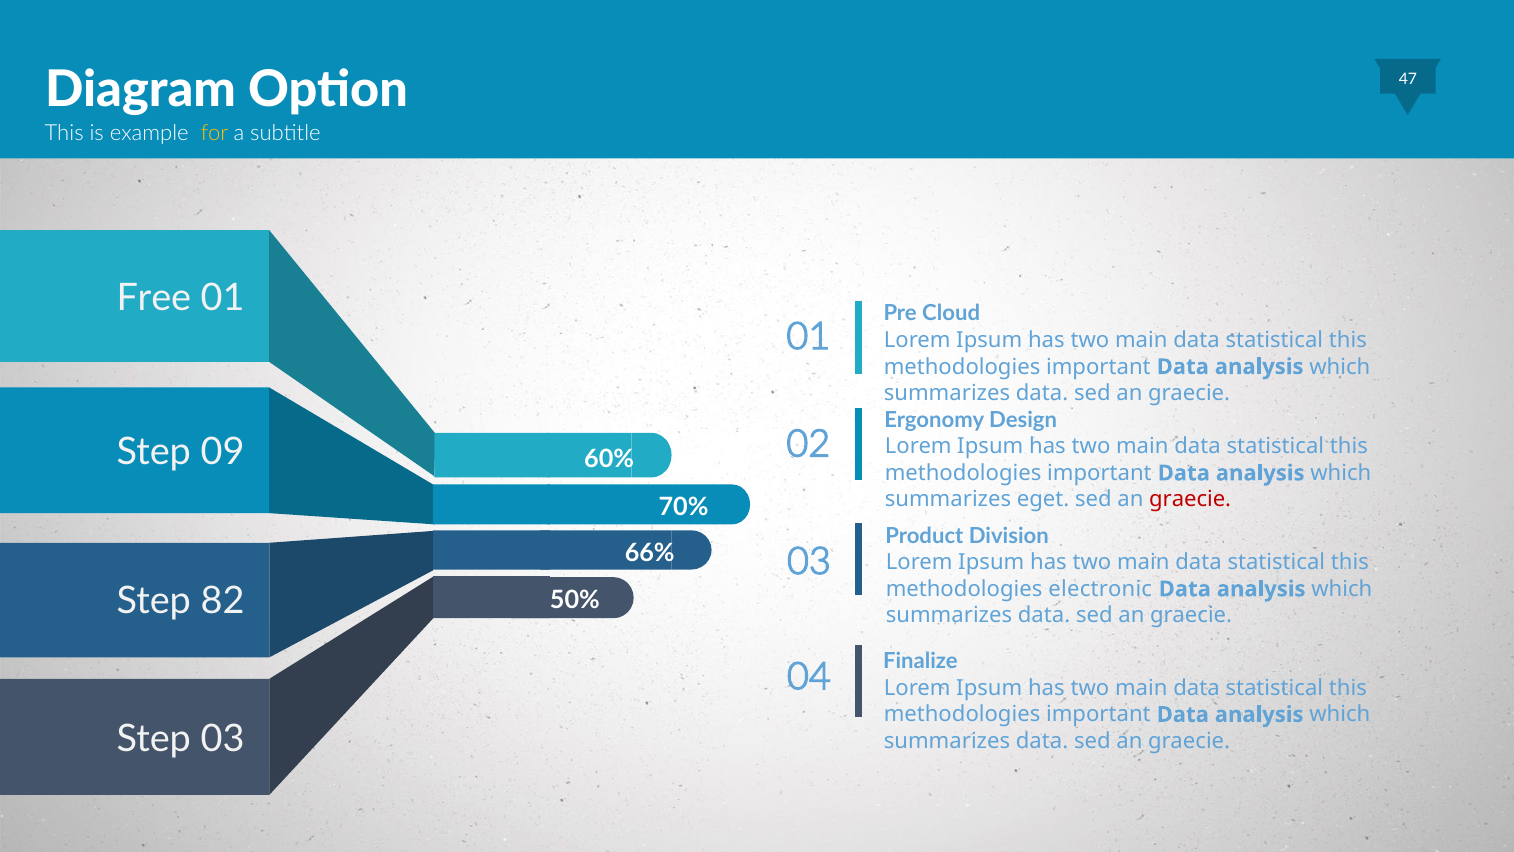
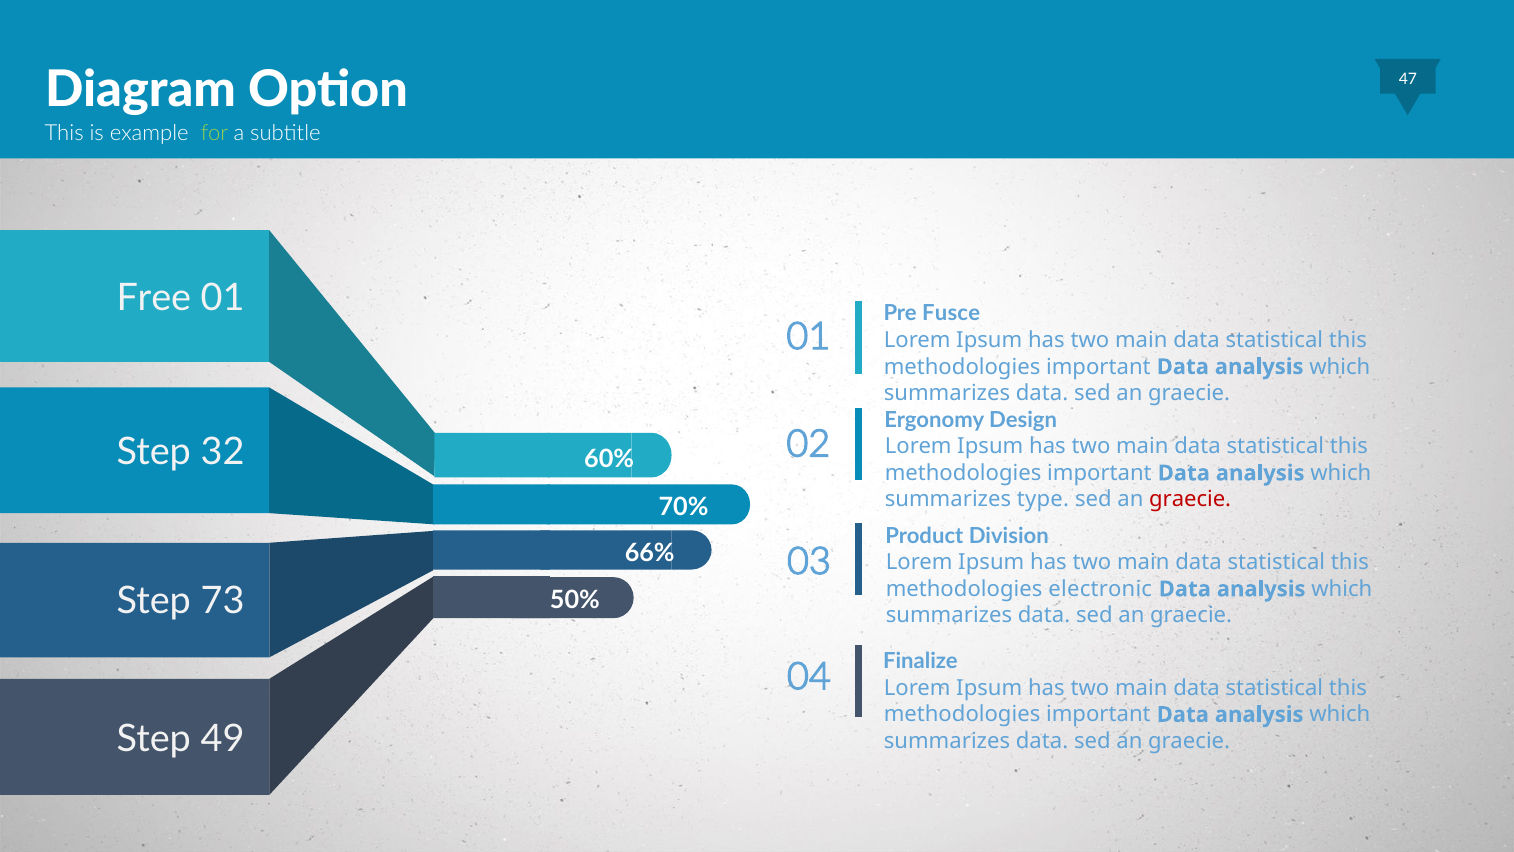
for colour: yellow -> light green
Cloud: Cloud -> Fusce
09: 09 -> 32
eget: eget -> type
82: 82 -> 73
Step 03: 03 -> 49
